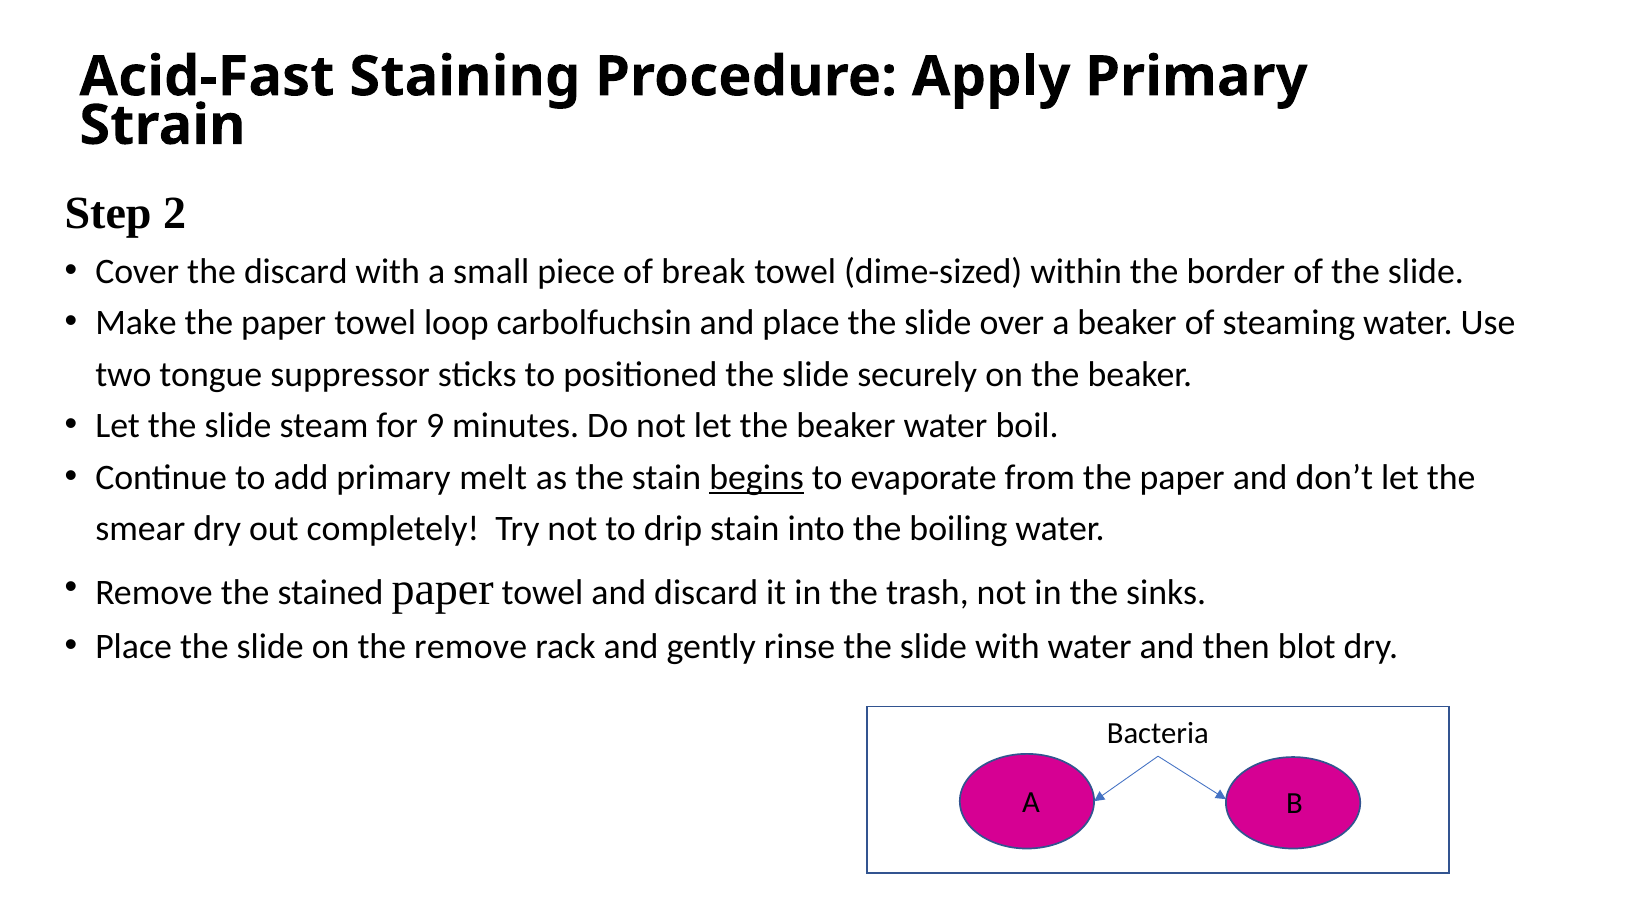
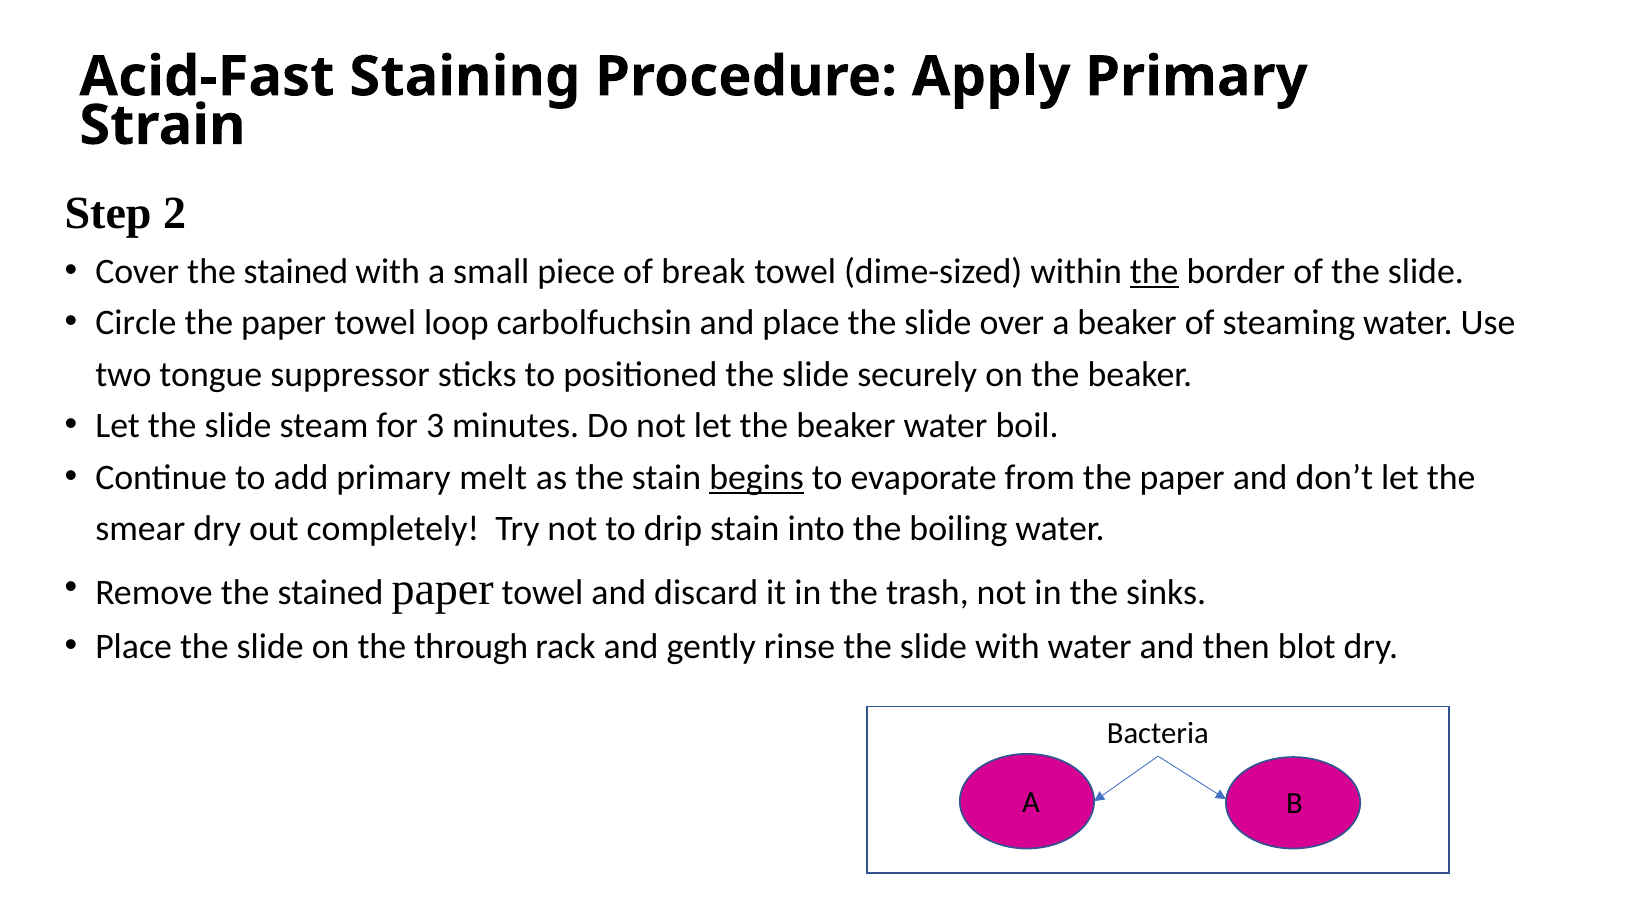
Cover the discard: discard -> stained
the at (1154, 271) underline: none -> present
Make: Make -> Circle
9: 9 -> 3
the remove: remove -> through
